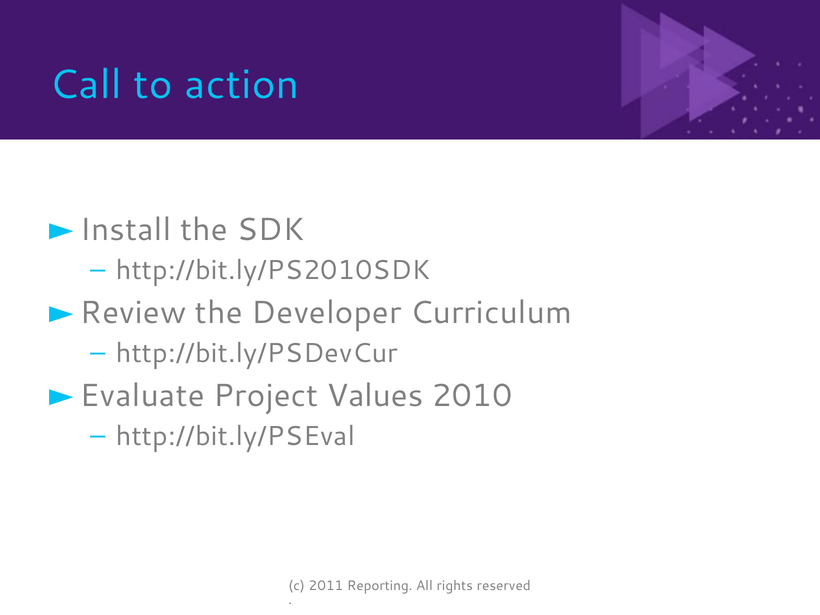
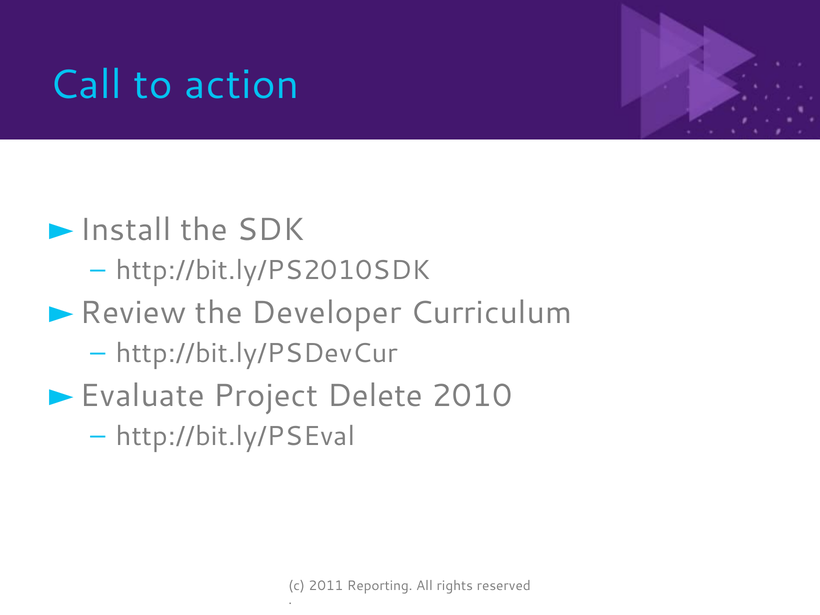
Values: Values -> Delete
